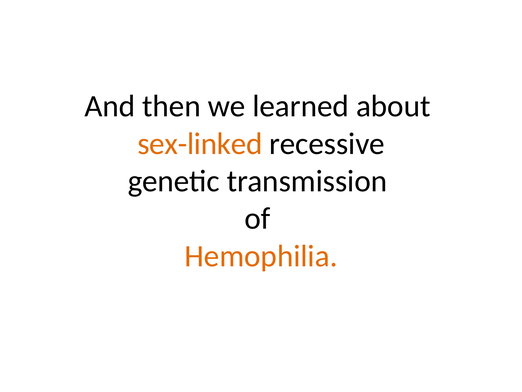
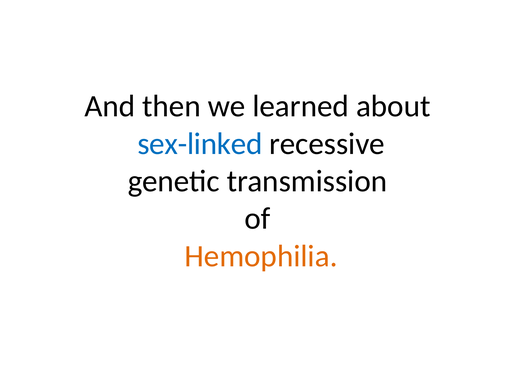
sex-linked colour: orange -> blue
